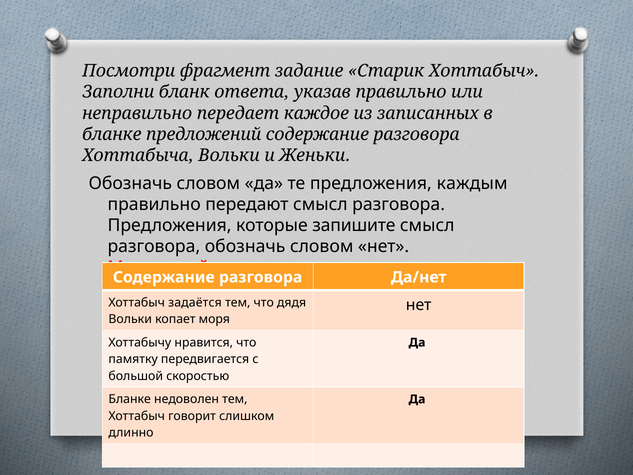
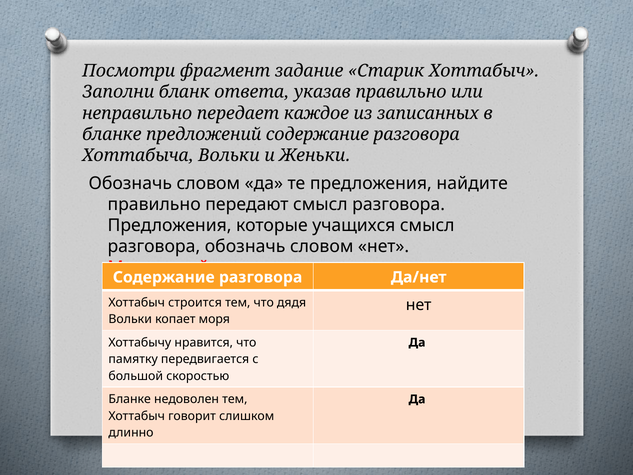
каждым: каждым -> найдите
запишите: запишите -> учащихся
задаётся: задаётся -> строится
